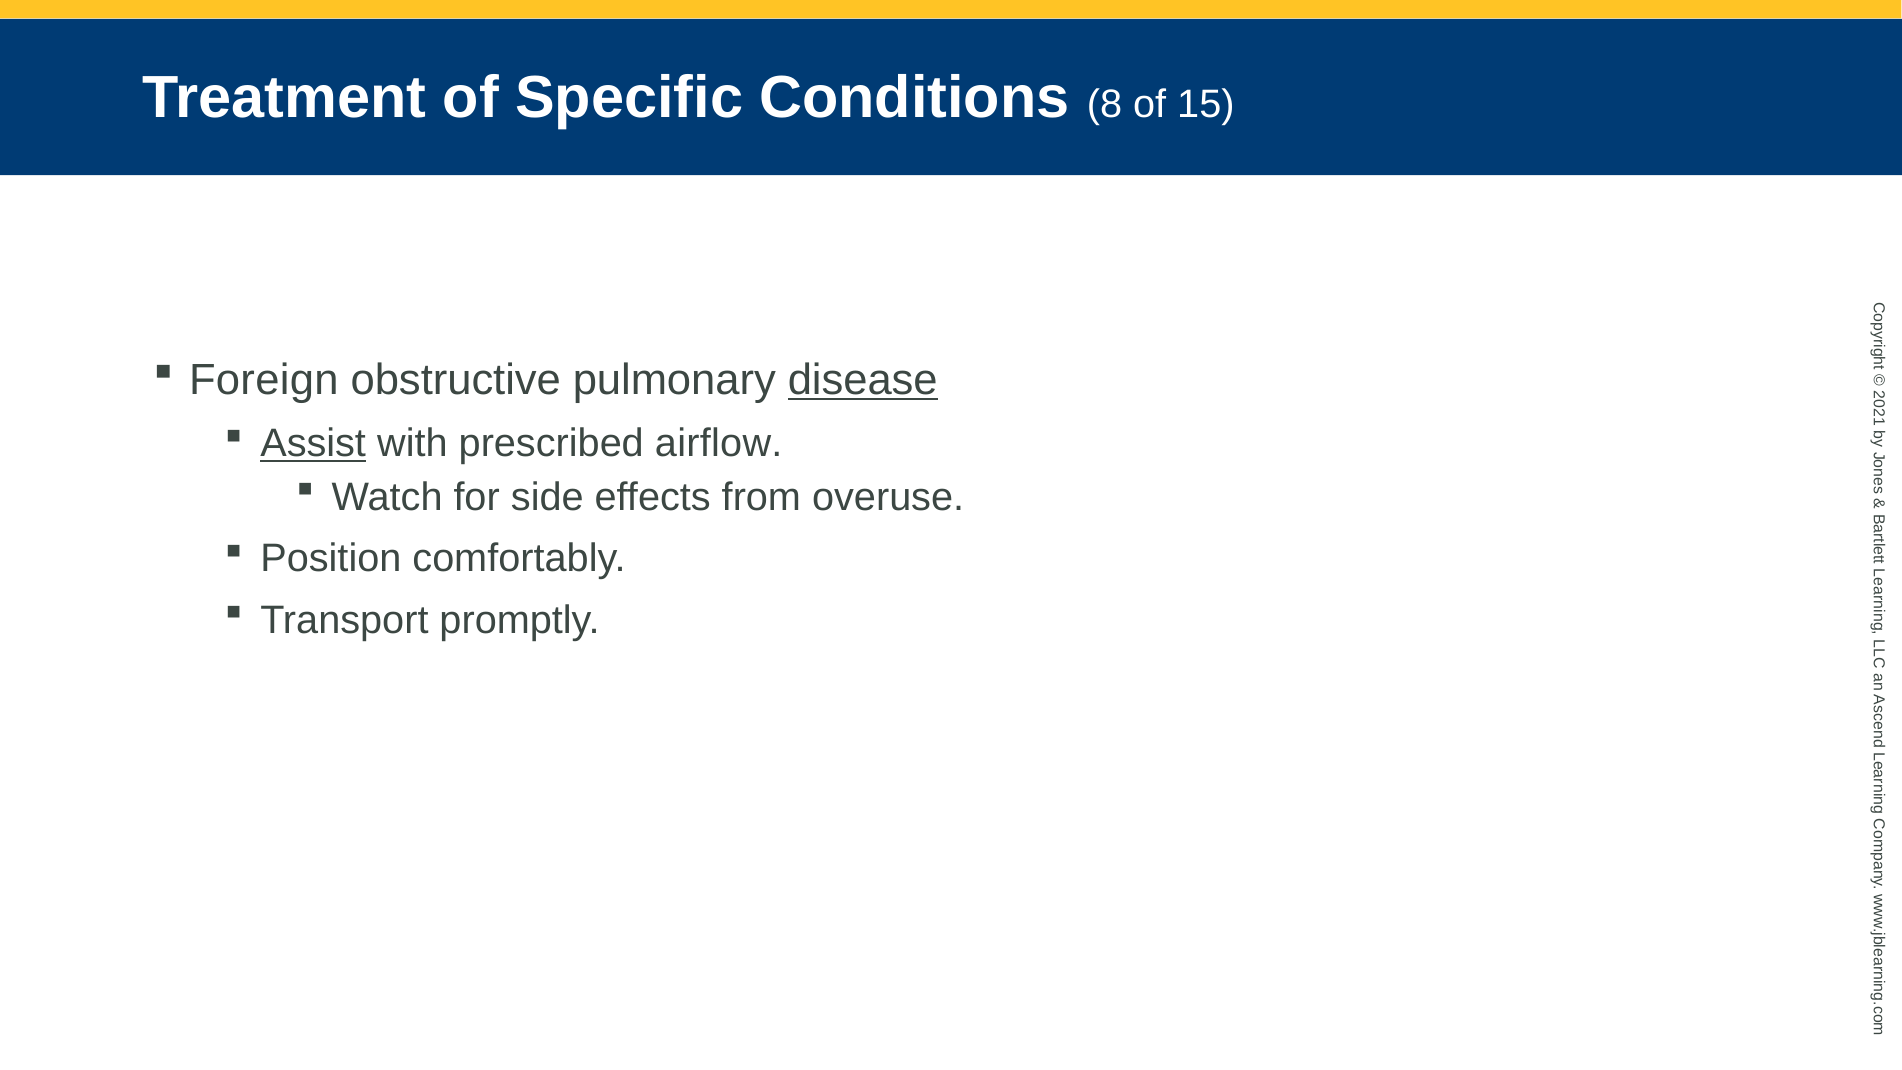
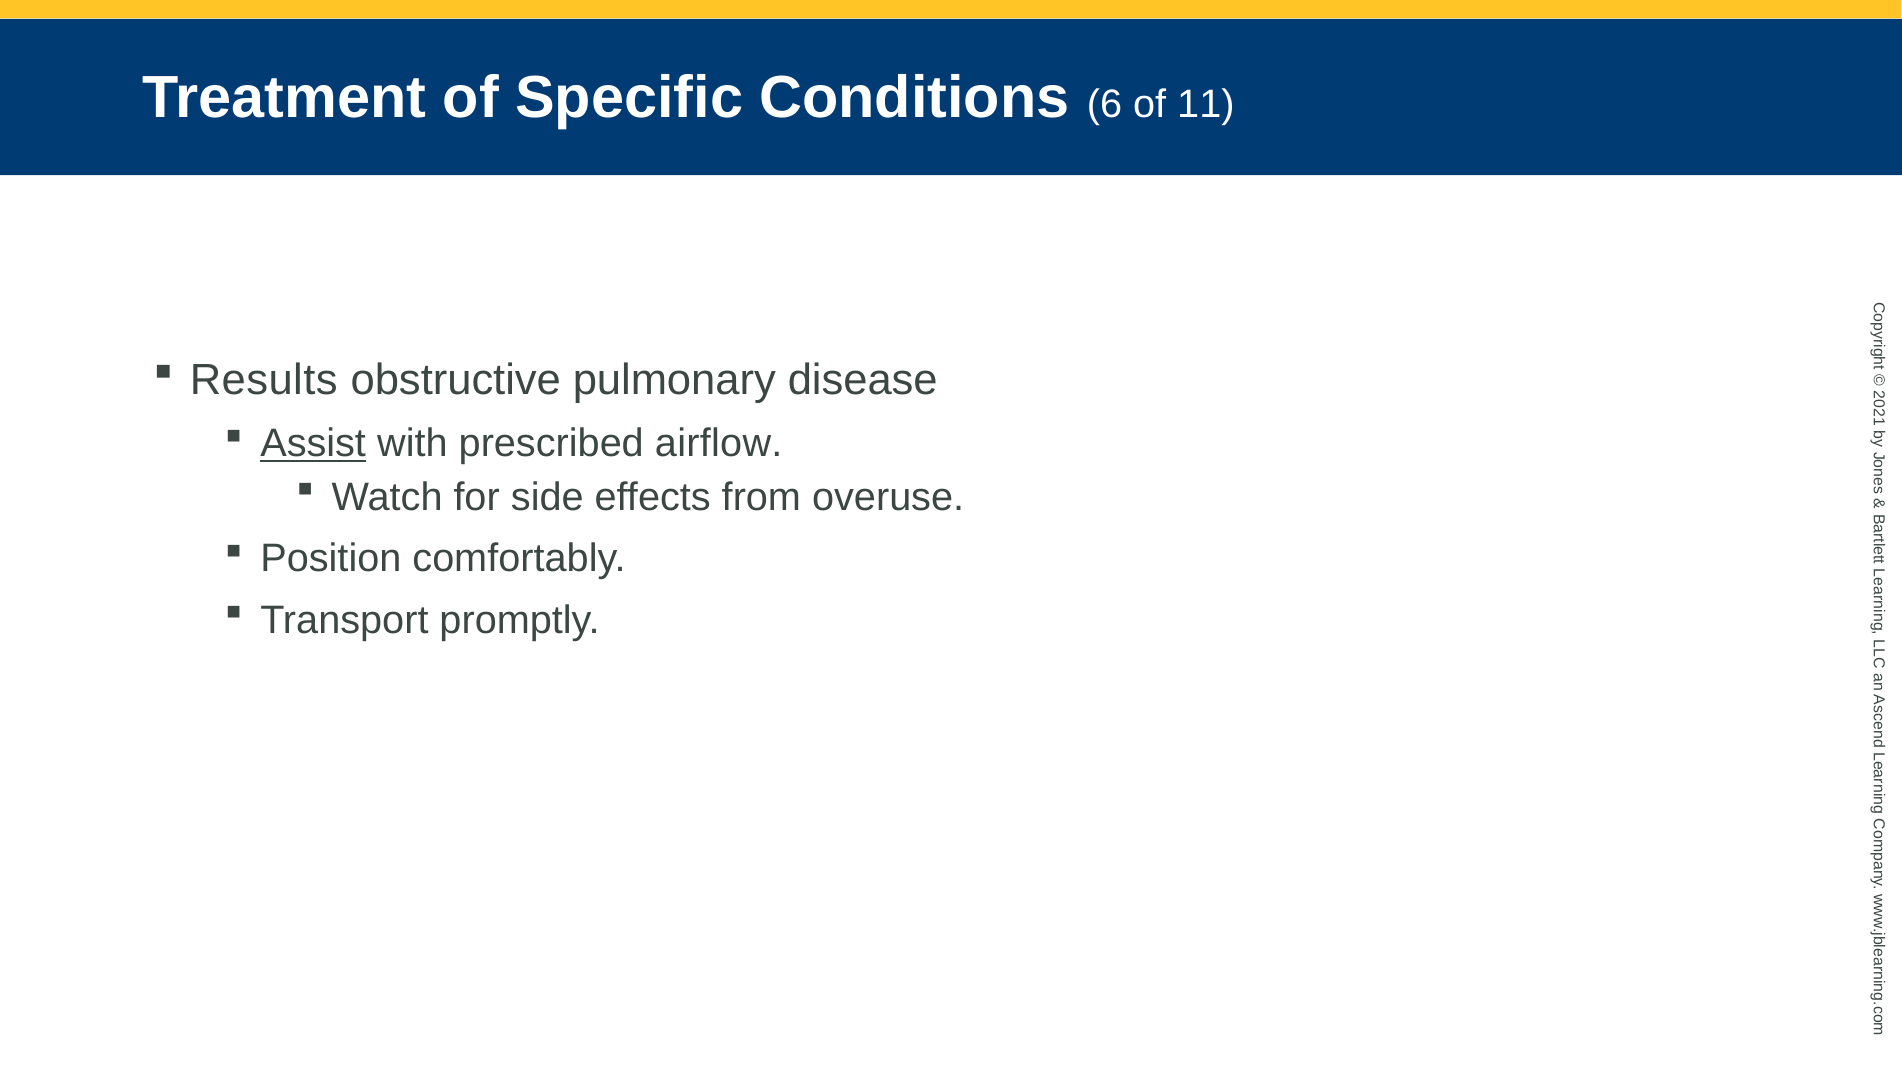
8: 8 -> 6
15: 15 -> 11
Foreign: Foreign -> Results
disease underline: present -> none
